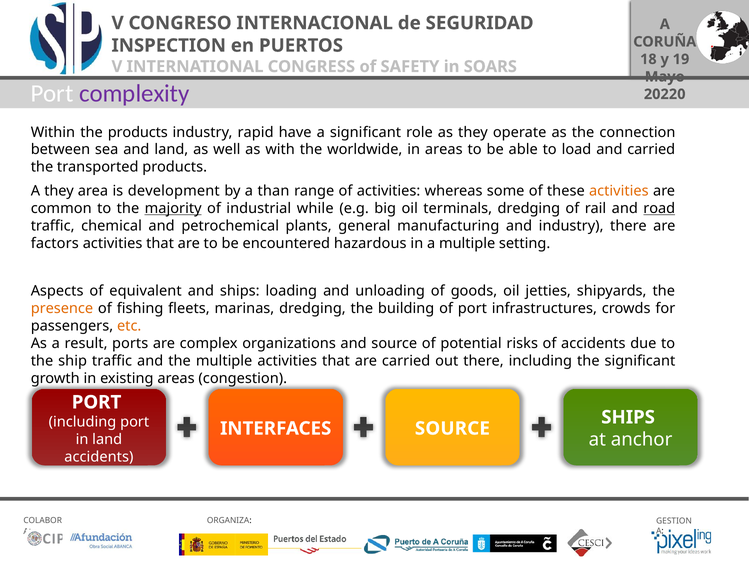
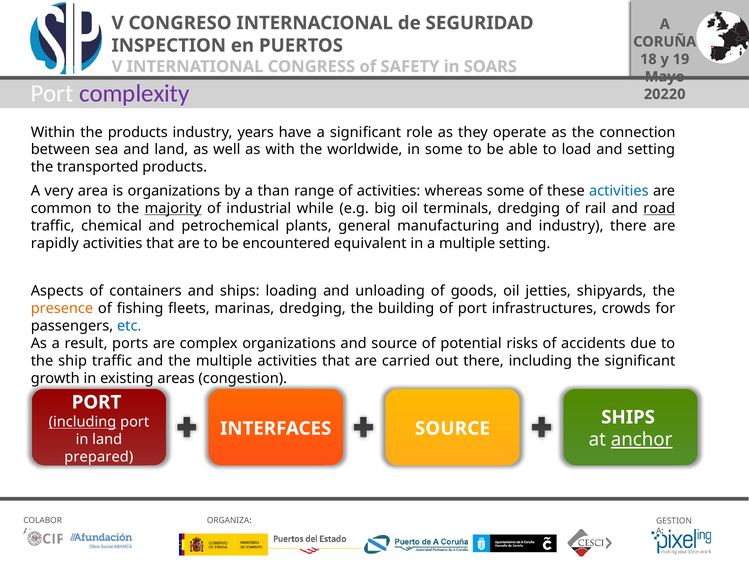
rapid: rapid -> years
in areas: areas -> some
and carried: carried -> setting
A they: they -> very
is development: development -> organizations
activities at (619, 191) colour: orange -> blue
factors: factors -> rapidly
hazardous: hazardous -> equivalent
equivalent: equivalent -> containers
etc colour: orange -> blue
including at (82, 422) underline: none -> present
anchor underline: none -> present
accidents at (99, 457): accidents -> prepared
